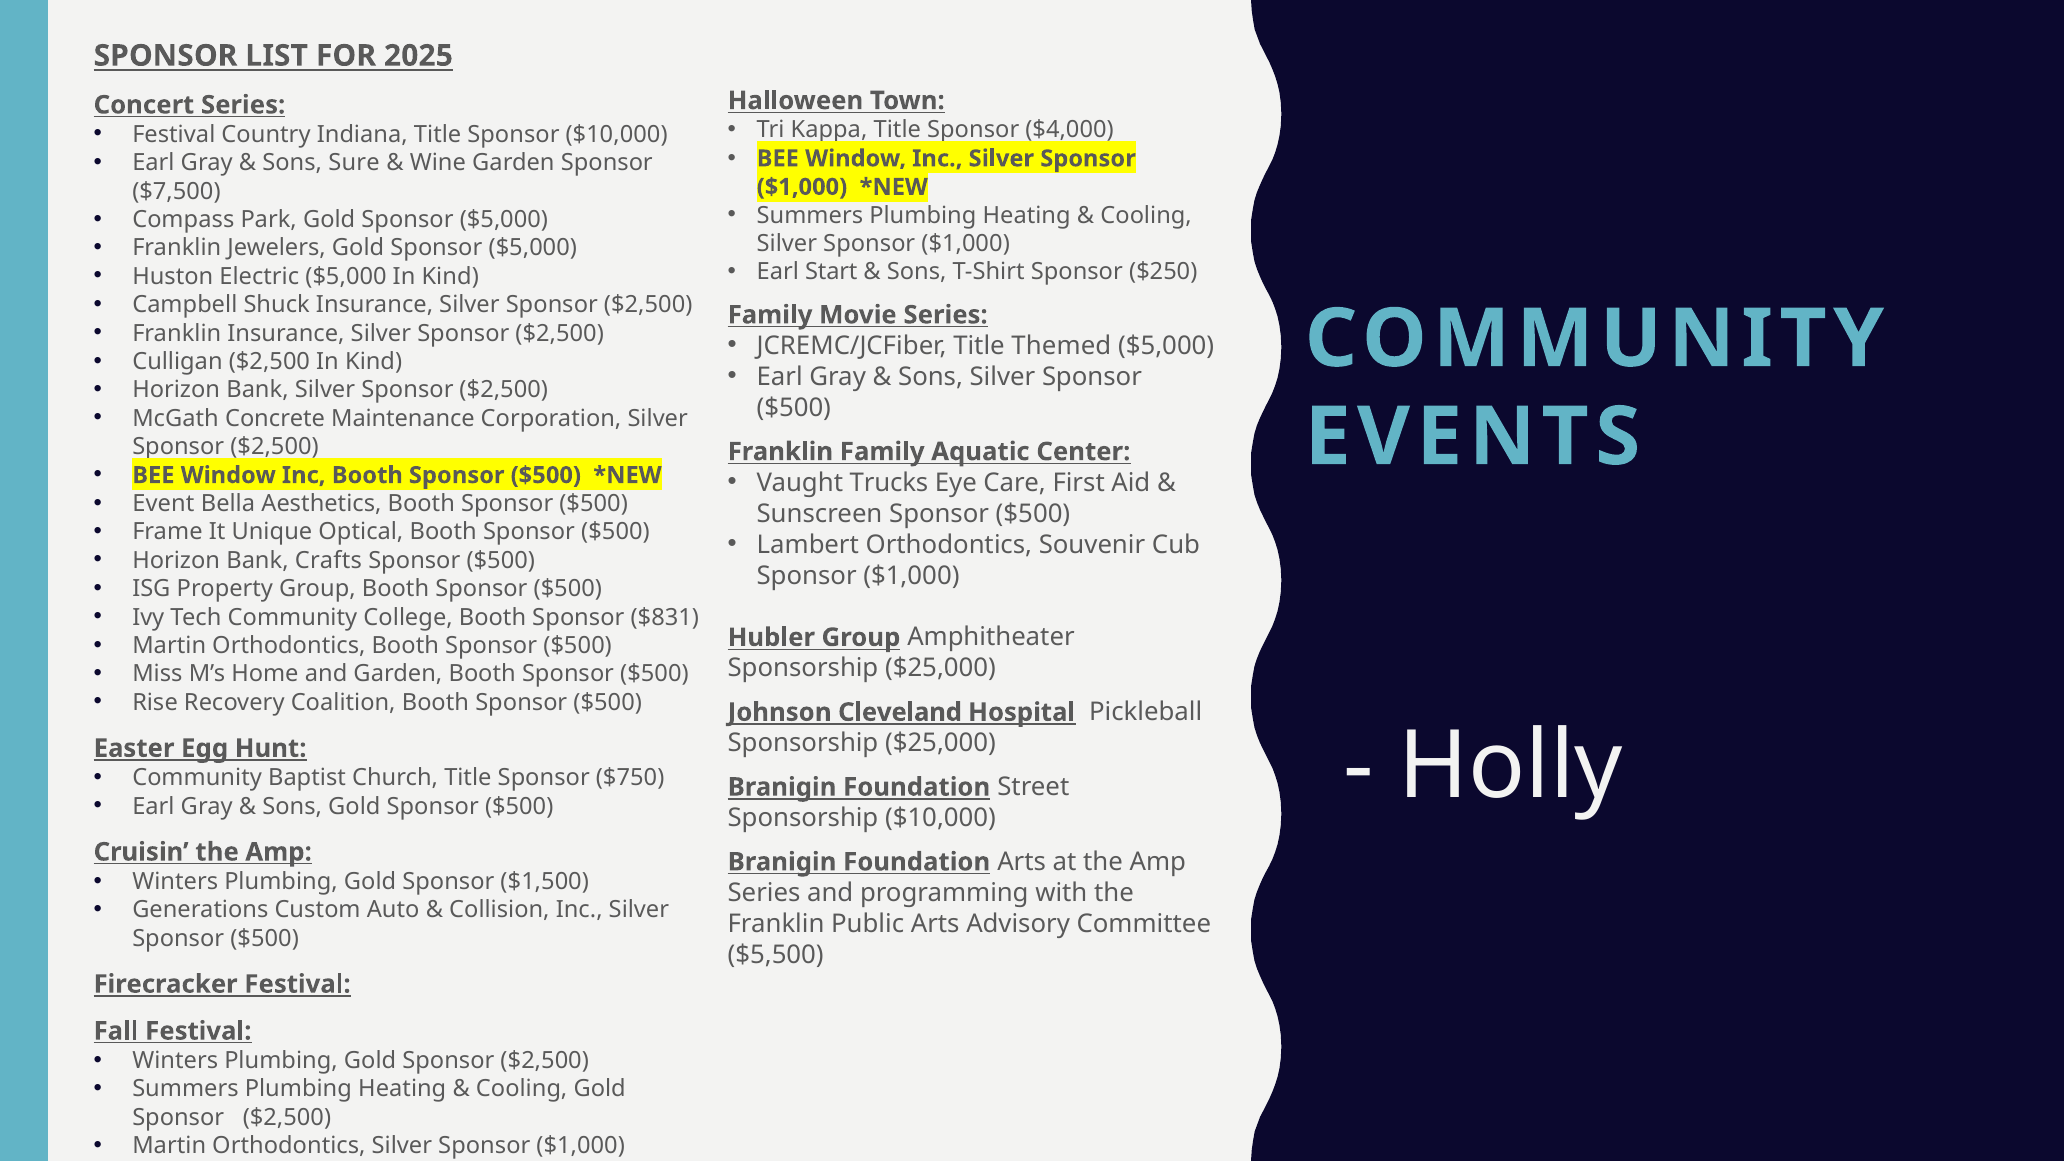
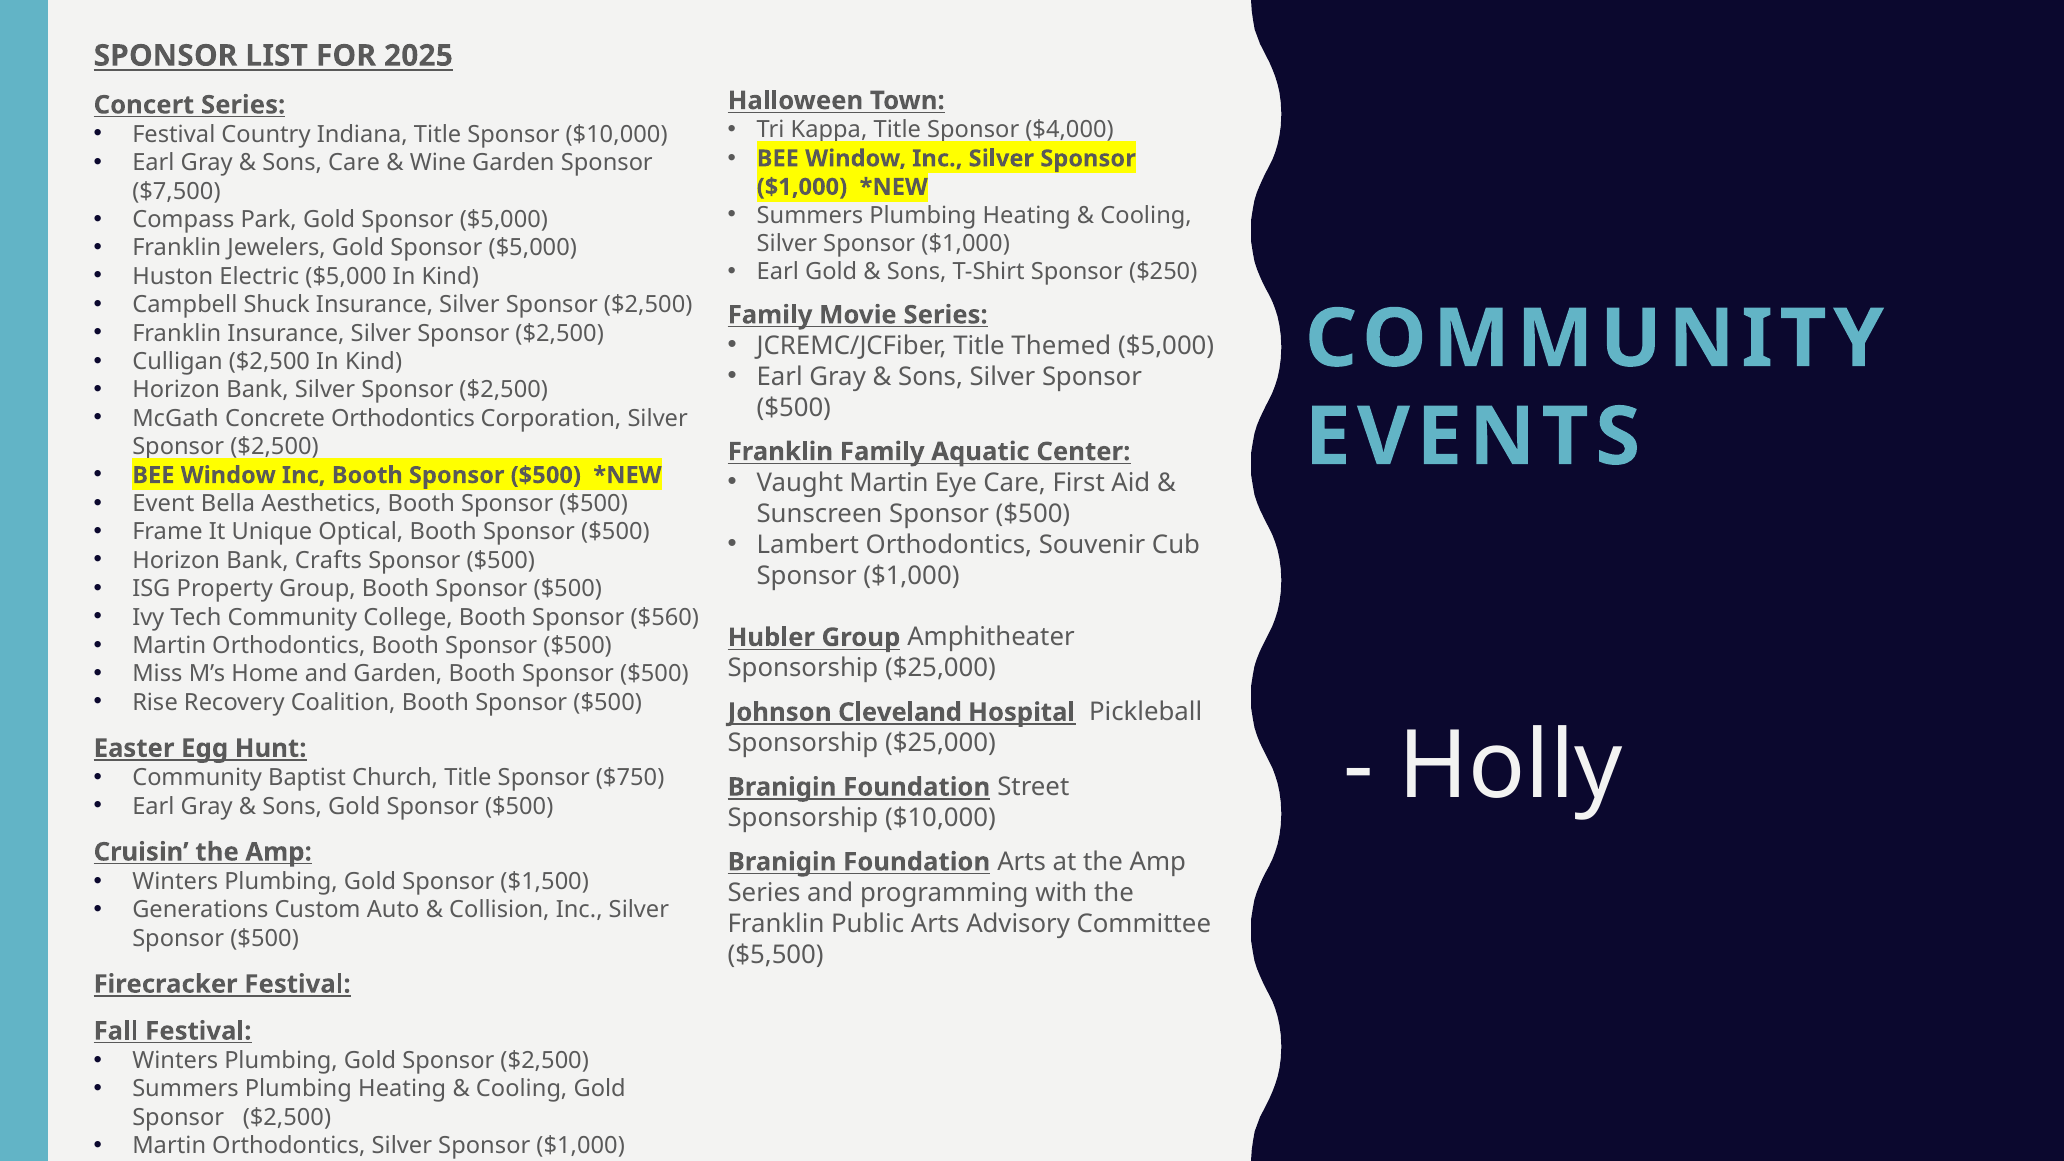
Sons Sure: Sure -> Care
Earl Start: Start -> Gold
Concrete Maintenance: Maintenance -> Orthodontics
Vaught Trucks: Trucks -> Martin
$831: $831 -> $560
